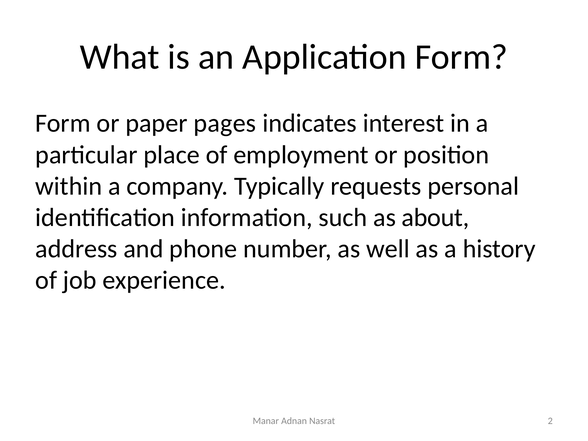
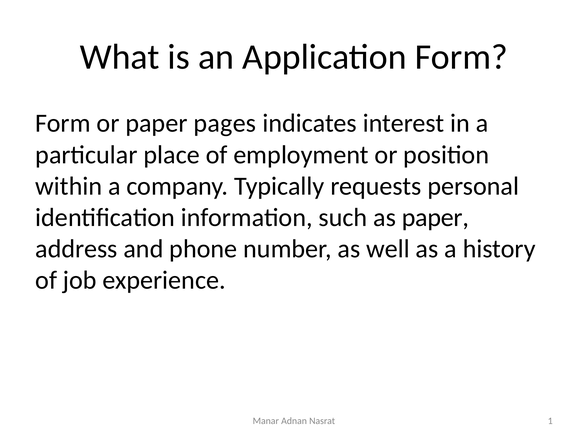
as about: about -> paper
2: 2 -> 1
